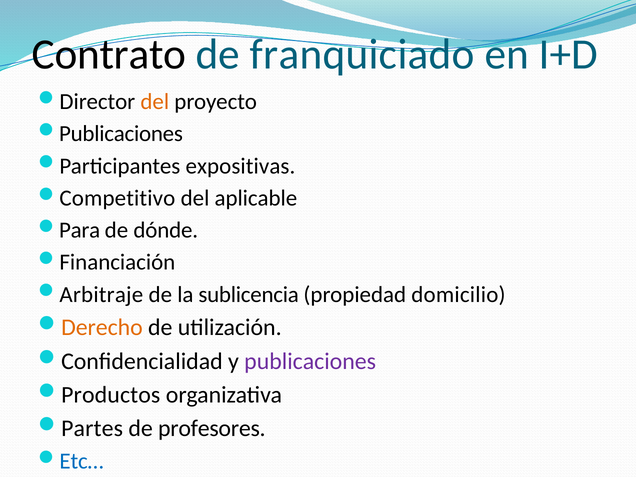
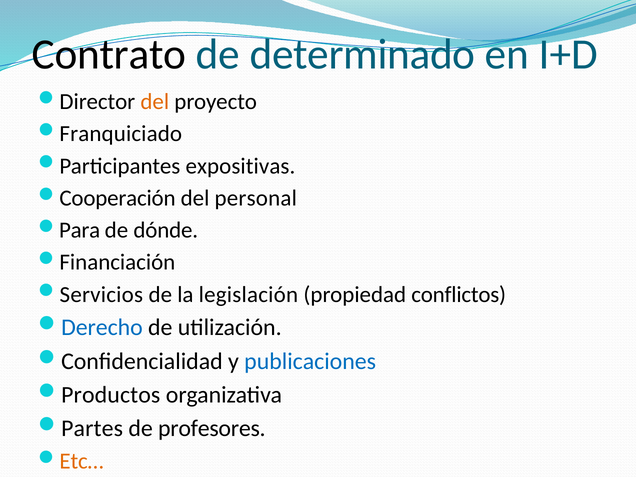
franquiciado: franquiciado -> determinado
Publicaciones at (121, 134): Publicaciones -> Franquiciado
Competitivo: Competitivo -> Cooperación
aplicable: aplicable -> personal
Arbitraje: Arbitraje -> Servicios
sublicencia: sublicencia -> legislación
domicilio: domicilio -> conflictos
Derecho colour: orange -> blue
publicaciones at (310, 361) colour: purple -> blue
Etc… colour: blue -> orange
